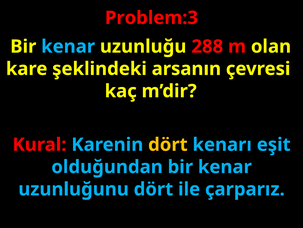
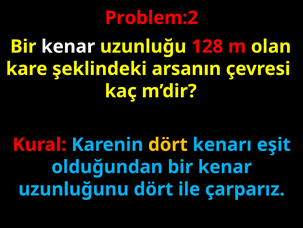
Problem:3: Problem:3 -> Problem:2
kenar at (68, 46) colour: light blue -> white
288: 288 -> 128
